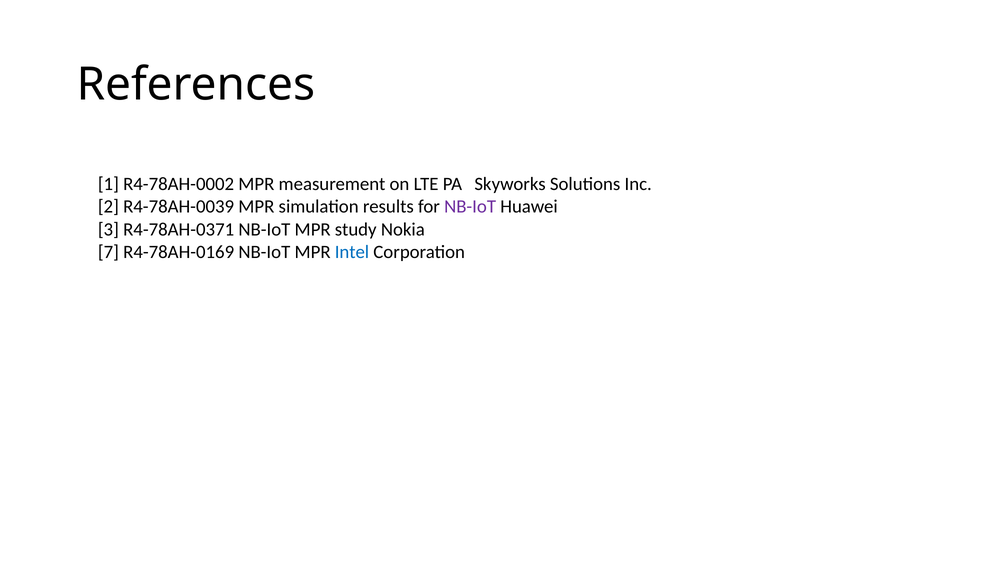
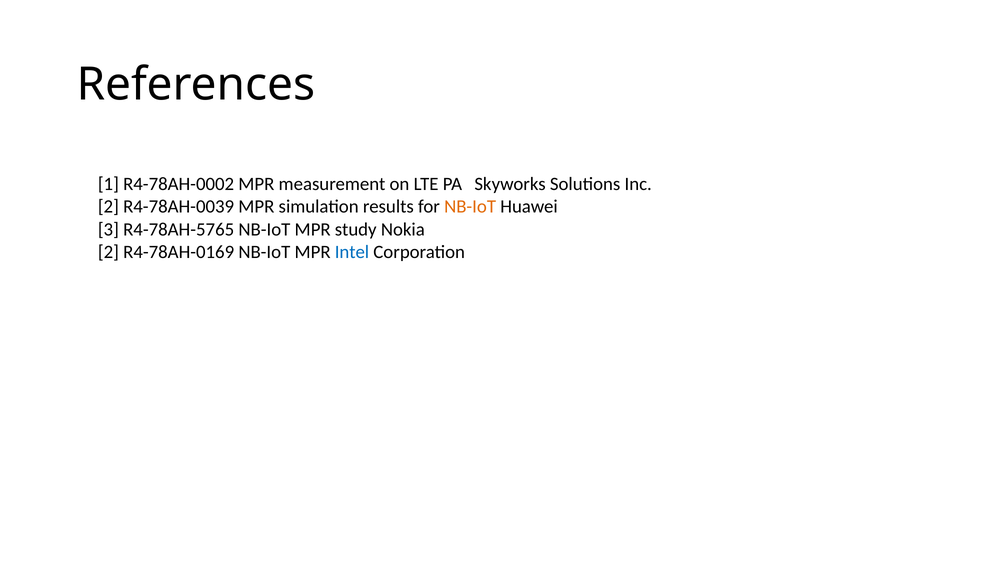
NB-IoT at (470, 207) colour: purple -> orange
R4-78AH-0371: R4-78AH-0371 -> R4-78AH-5765
7 at (108, 252): 7 -> 2
